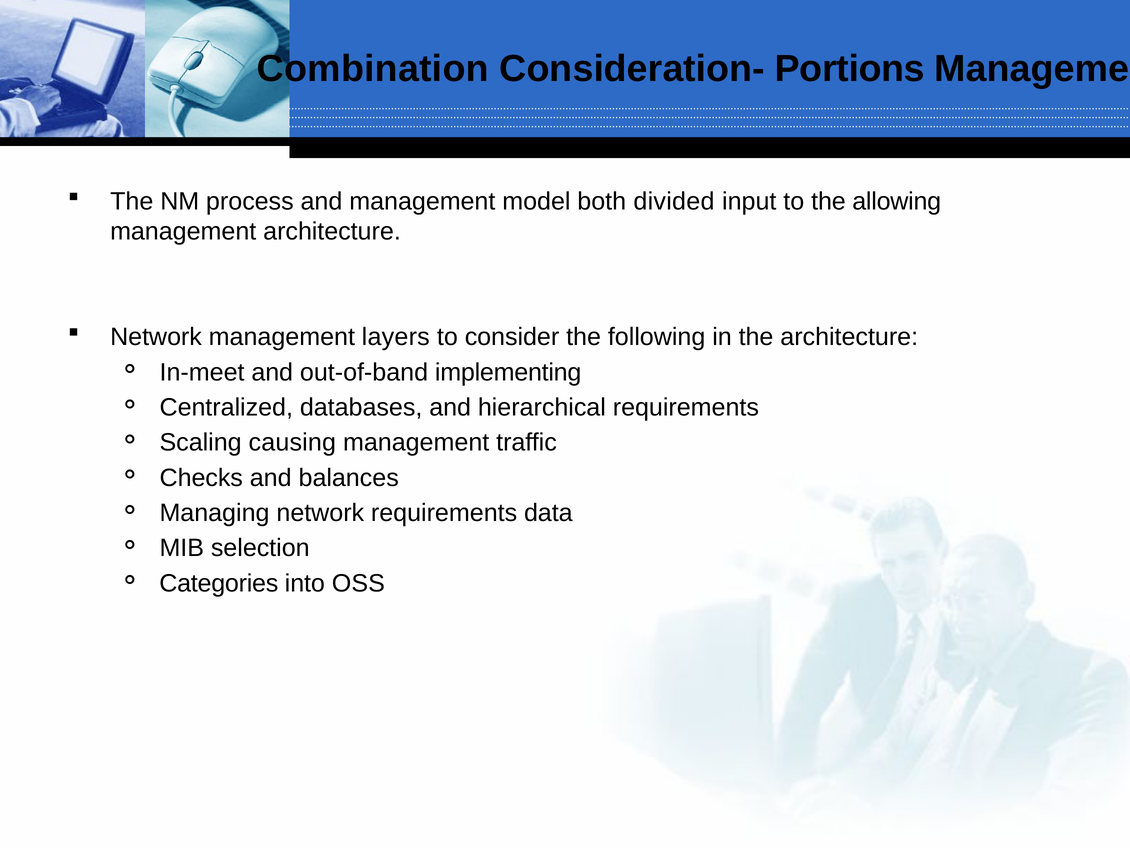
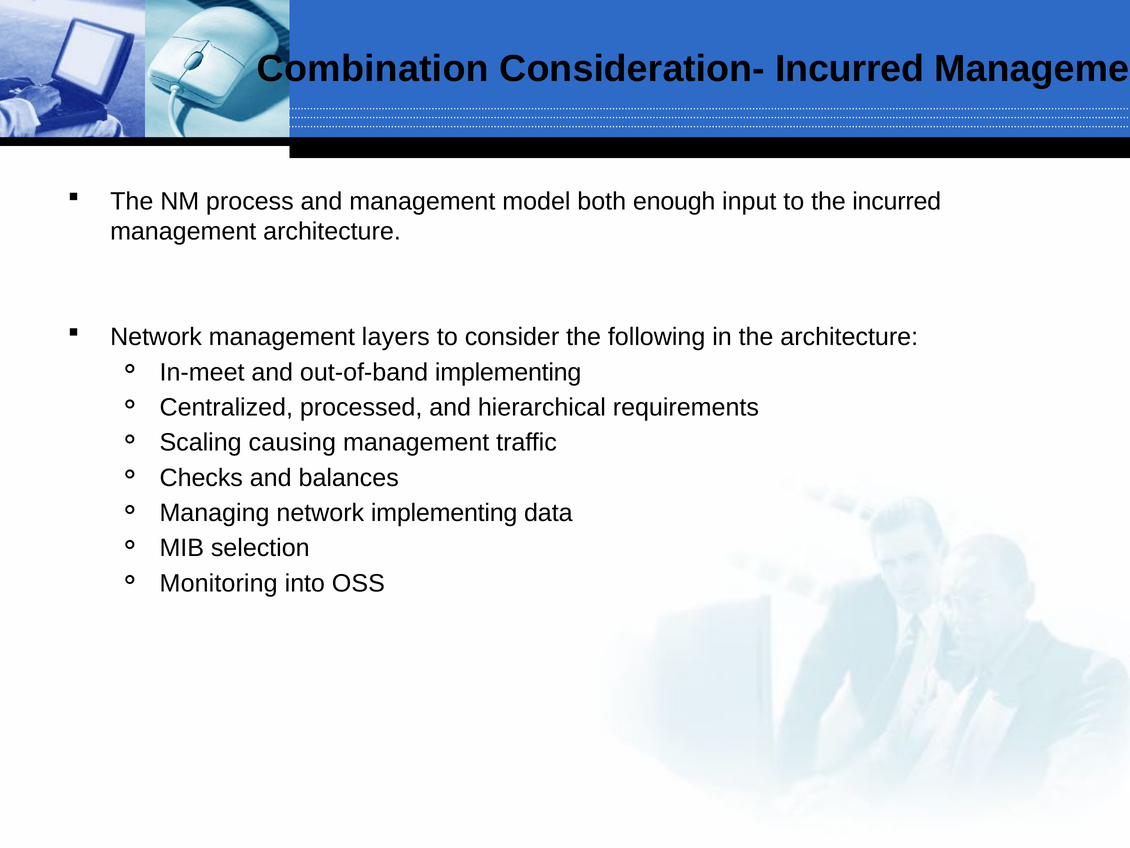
Consideration- Portions: Portions -> Incurred
divided: divided -> enough
the allowing: allowing -> incurred
databases: databases -> processed
network requirements: requirements -> implementing
Categories: Categories -> Monitoring
